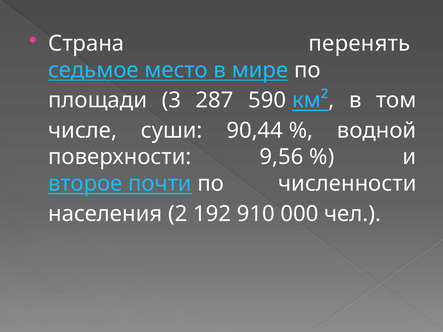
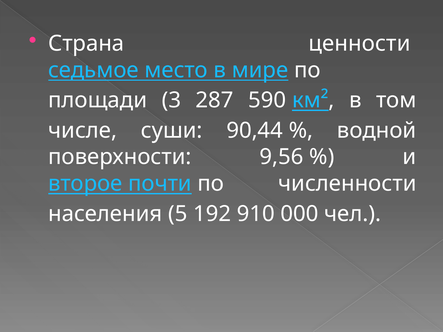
перенять: перенять -> ценности
2: 2 -> 5
